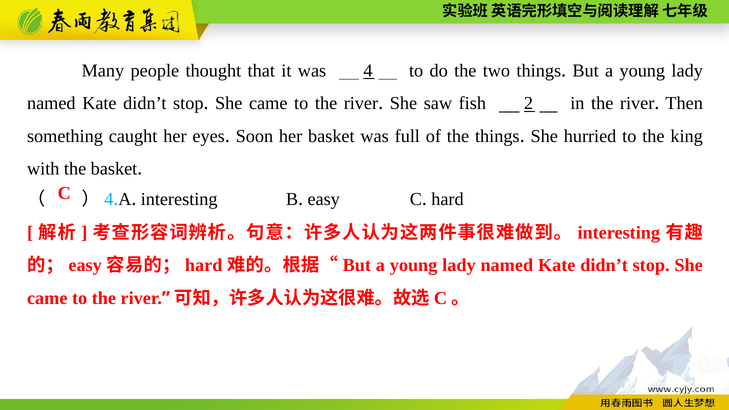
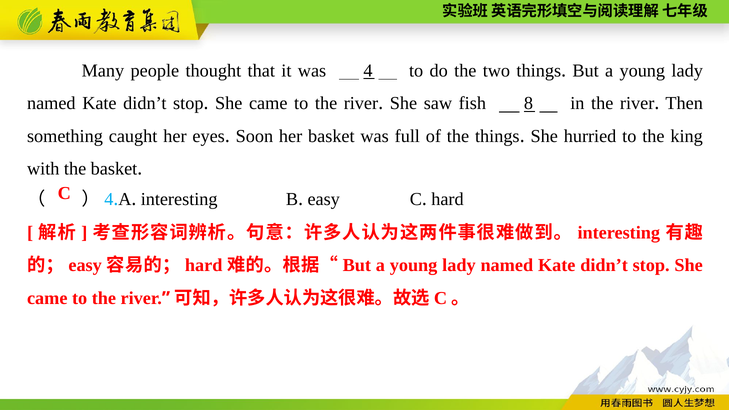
2: 2 -> 8
